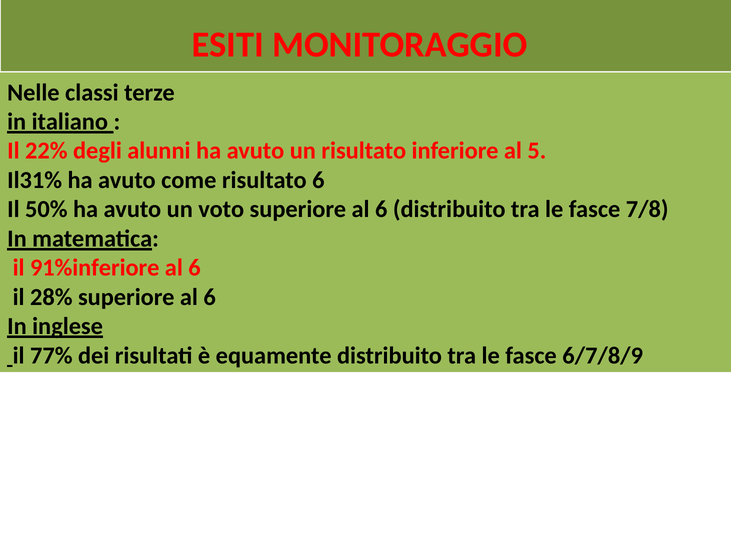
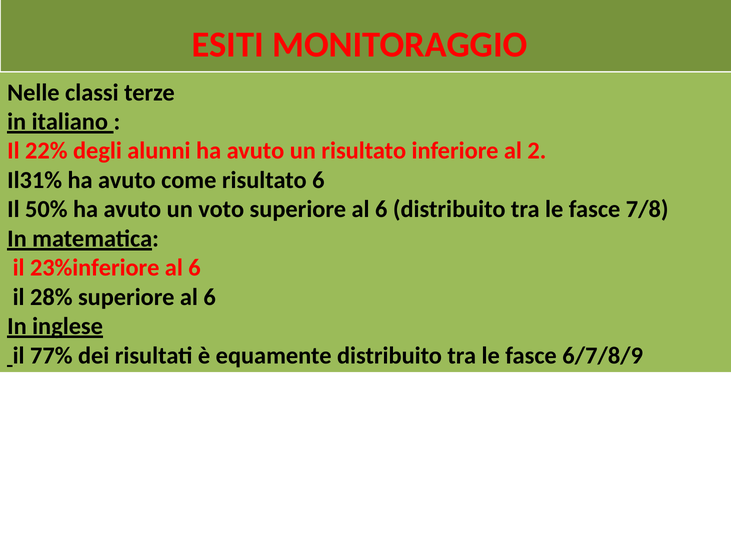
5: 5 -> 2
91%inferiore: 91%inferiore -> 23%inferiore
